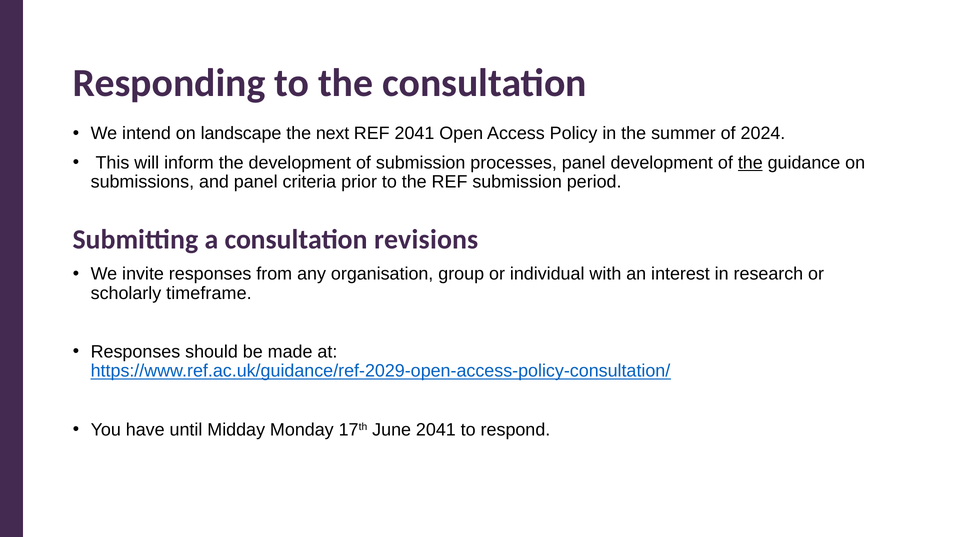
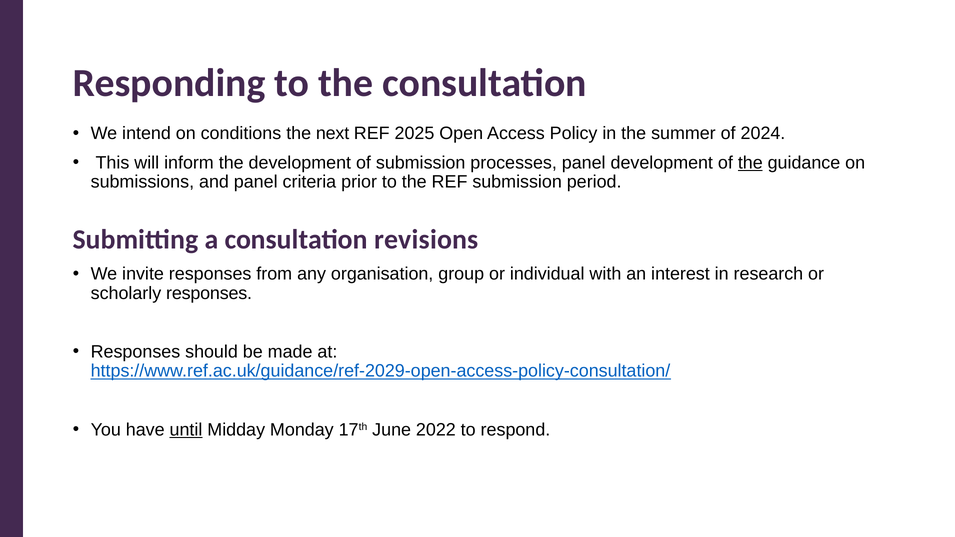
landscape: landscape -> conditions
REF 2041: 2041 -> 2025
scholarly timeframe: timeframe -> responses
until underline: none -> present
June 2041: 2041 -> 2022
